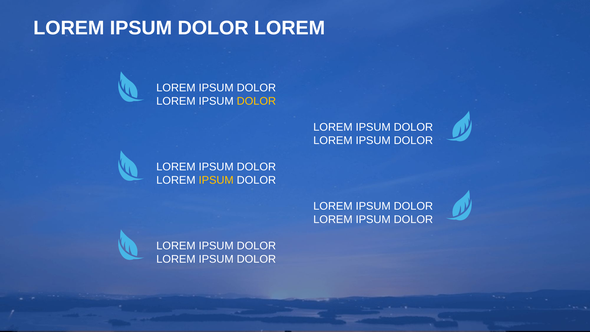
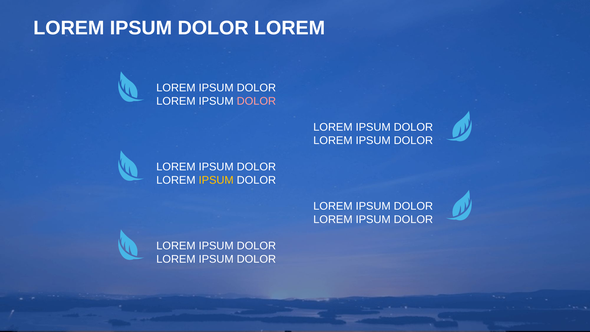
DOLOR at (256, 101) colour: yellow -> pink
